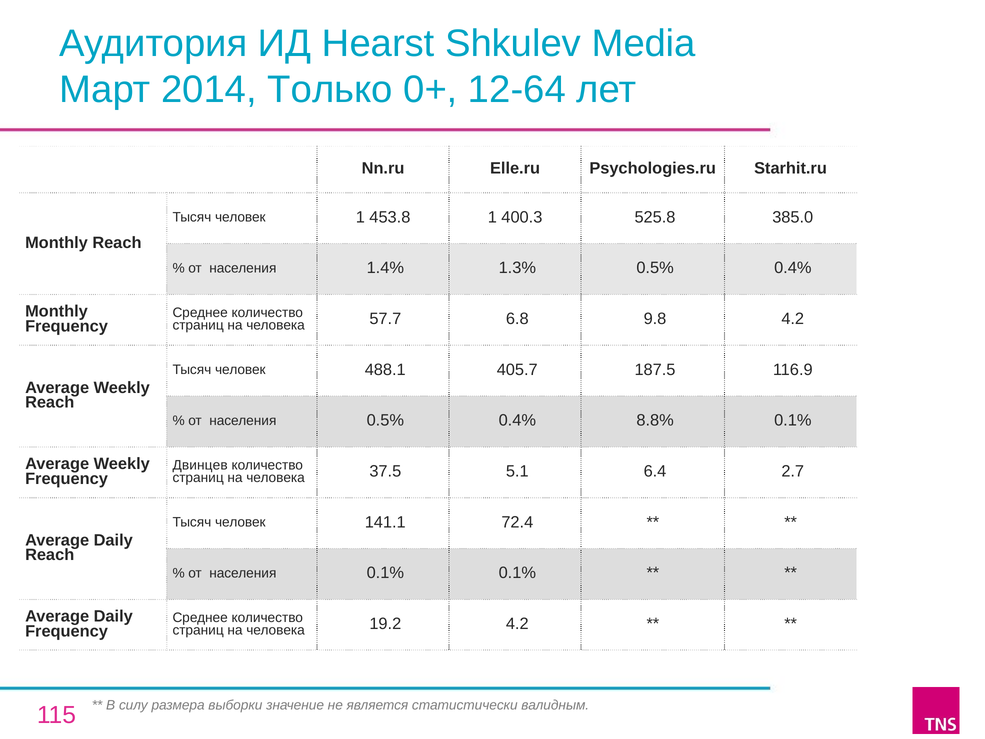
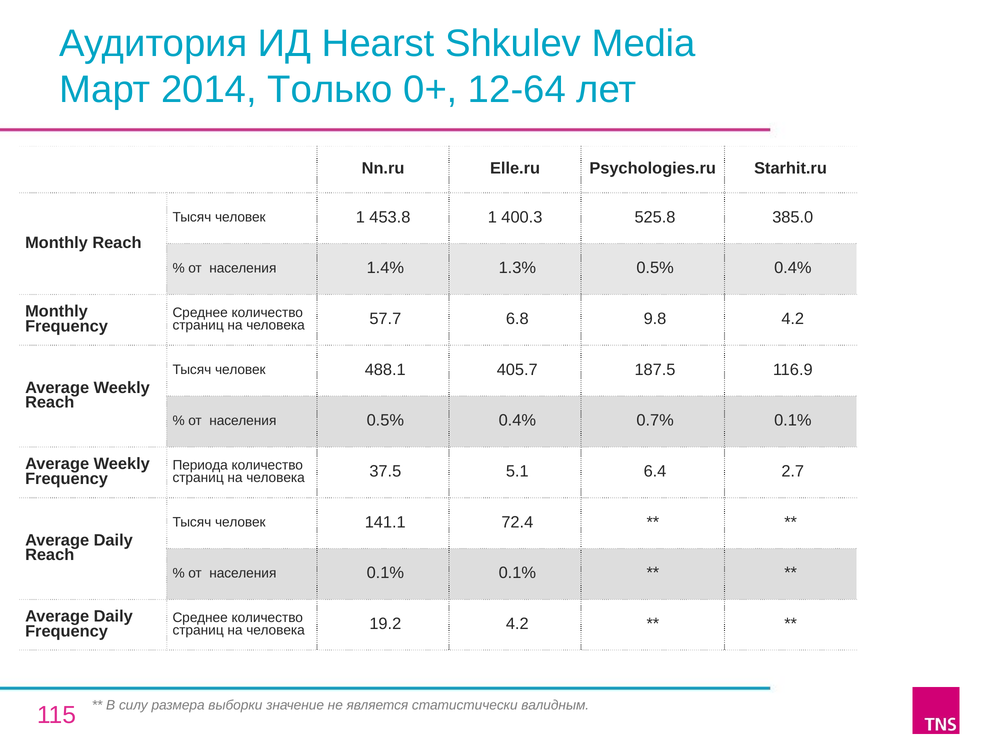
8.8%: 8.8% -> 0.7%
Двинцев: Двинцев -> Периода
